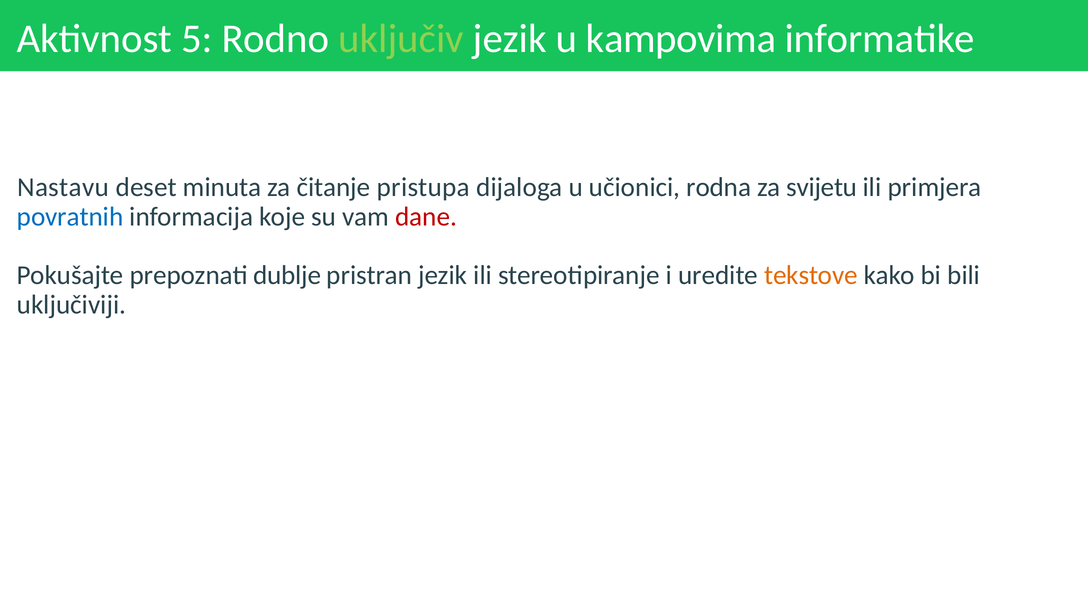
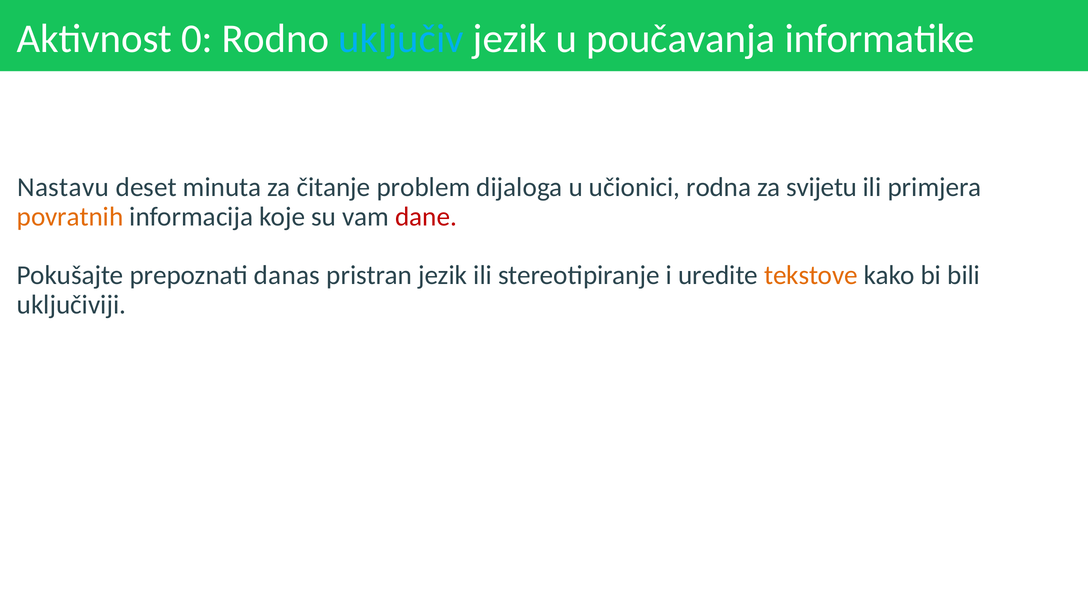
5: 5 -> 0
uključiv colour: light green -> light blue
kampovima: kampovima -> poučavanja
pristupa: pristupa -> problem
povratnih colour: blue -> orange
dublje: dublje -> danas
